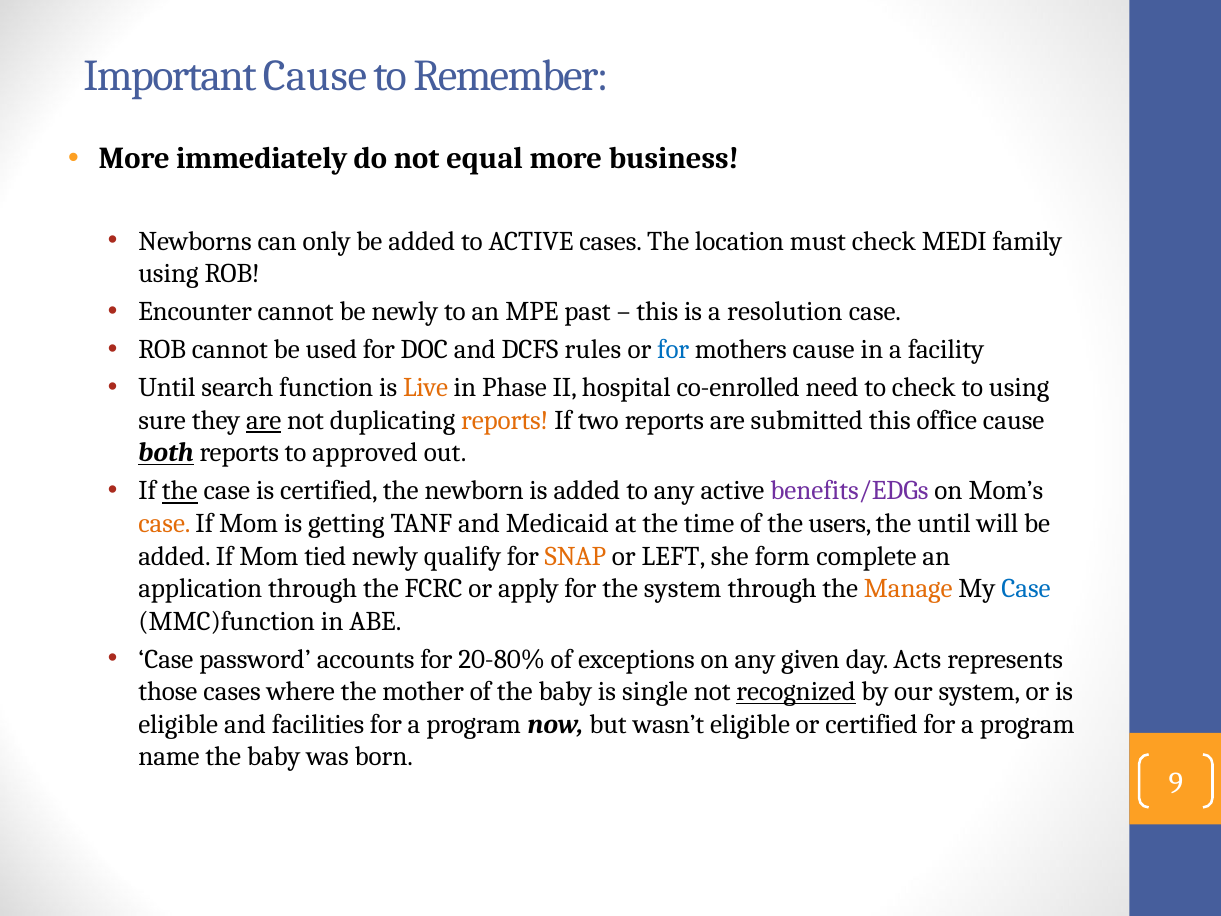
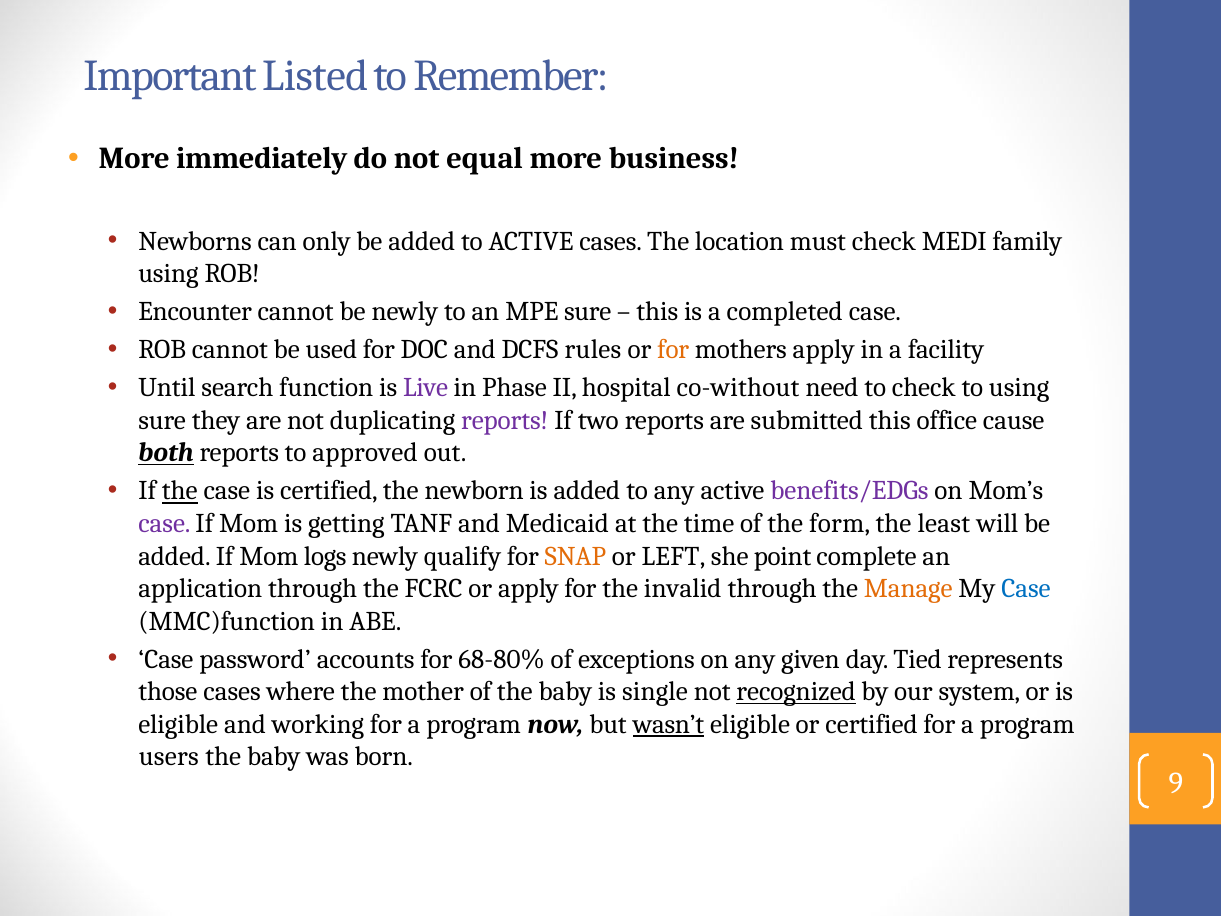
Important Cause: Cause -> Listed
MPE past: past -> sure
resolution: resolution -> completed
for at (673, 350) colour: blue -> orange
mothers cause: cause -> apply
Live colour: orange -> purple
co-enrolled: co-enrolled -> co-without
are at (264, 420) underline: present -> none
reports at (505, 420) colour: orange -> purple
case at (164, 523) colour: orange -> purple
users: users -> form
the until: until -> least
tied: tied -> logs
form: form -> point
the system: system -> invalid
20-80%: 20-80% -> 68-80%
Acts: Acts -> Tied
facilities: facilities -> working
wasn’t underline: none -> present
name: name -> users
